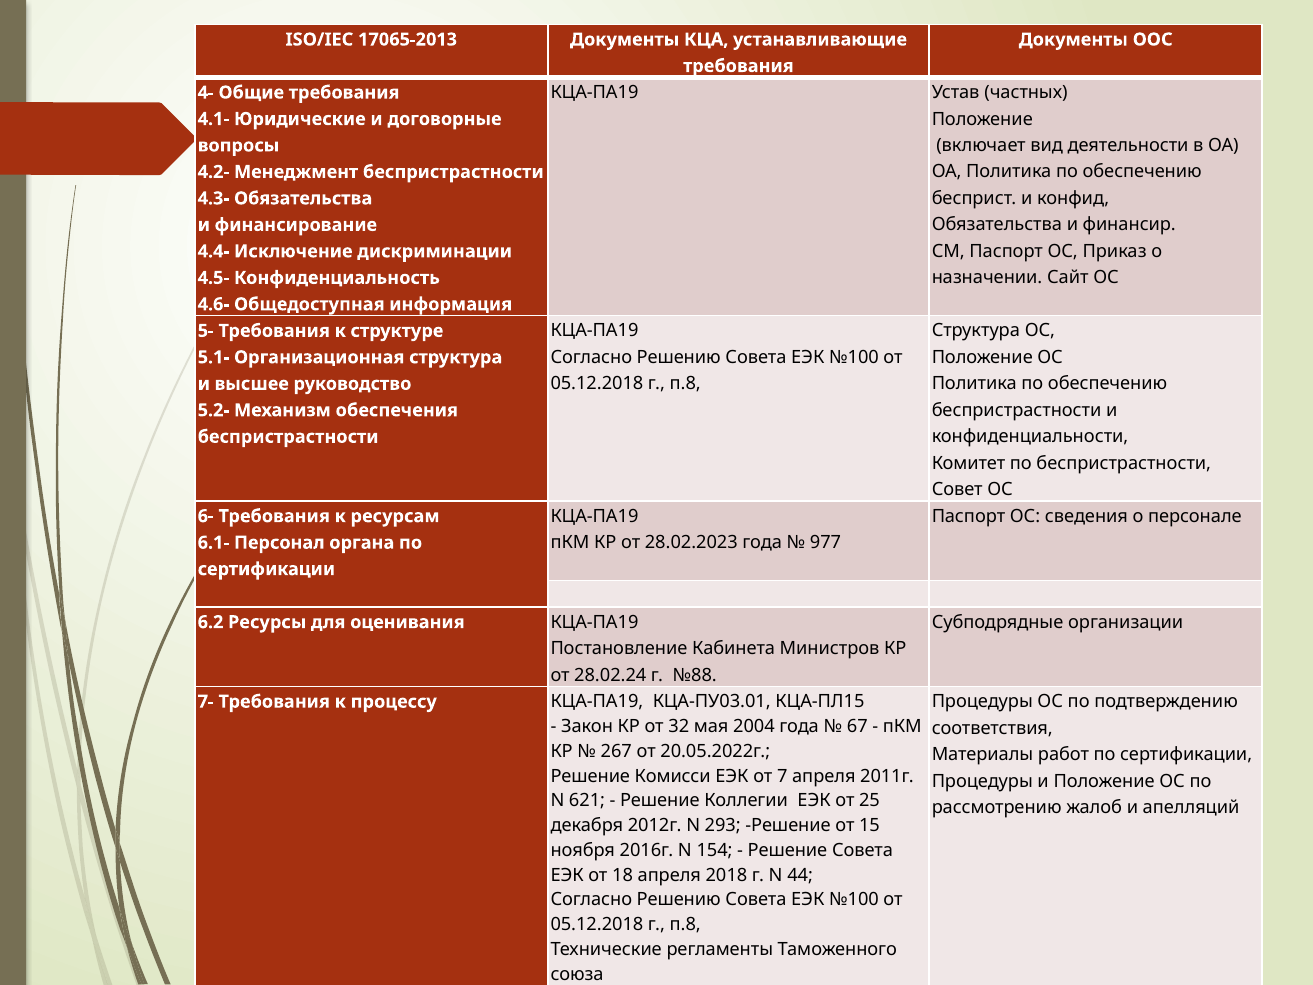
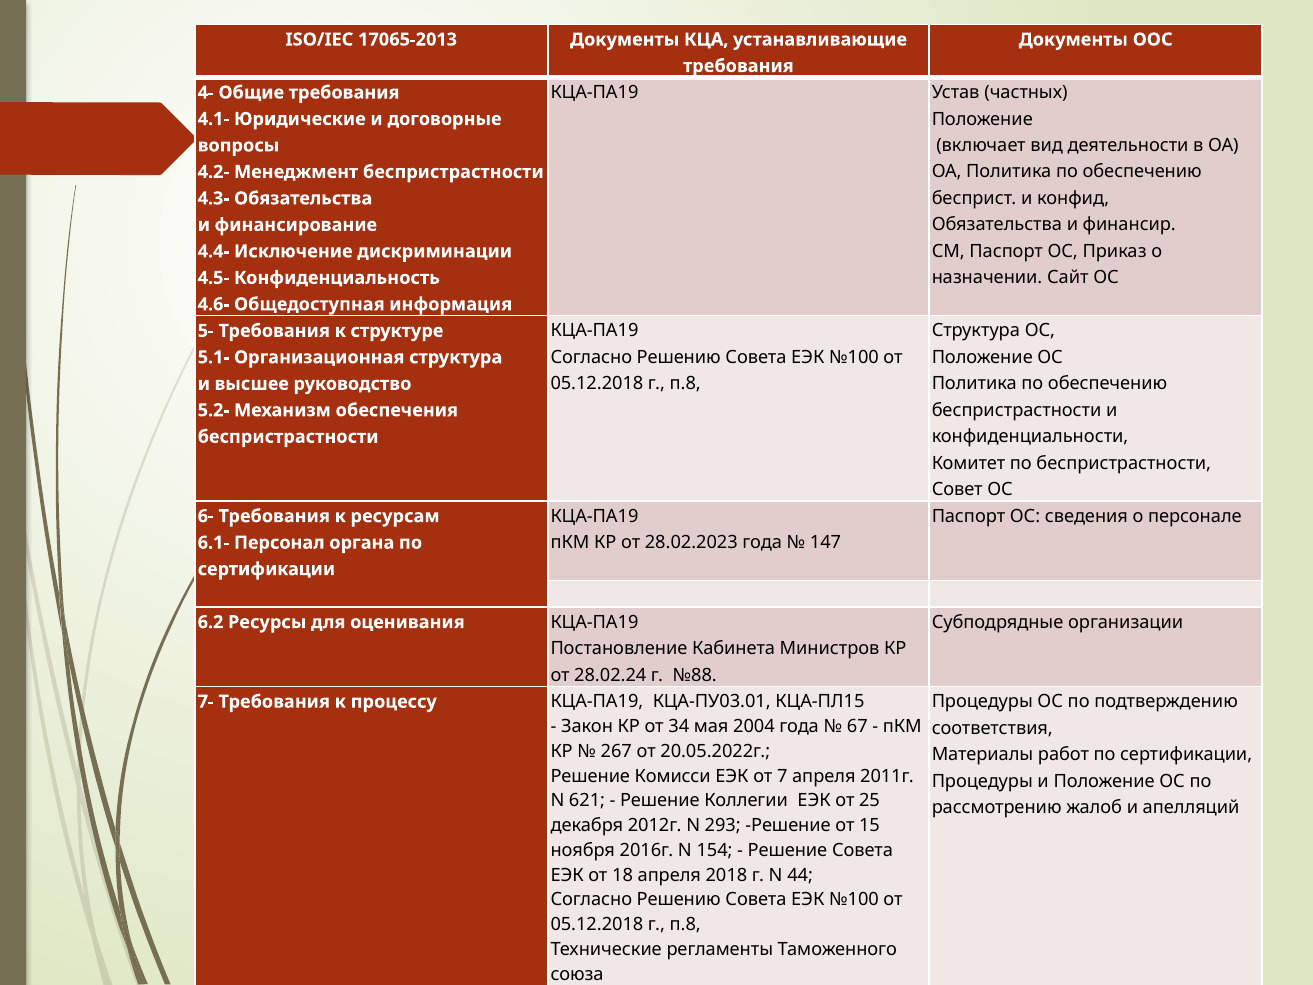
977: 977 -> 147
32: 32 -> 34
